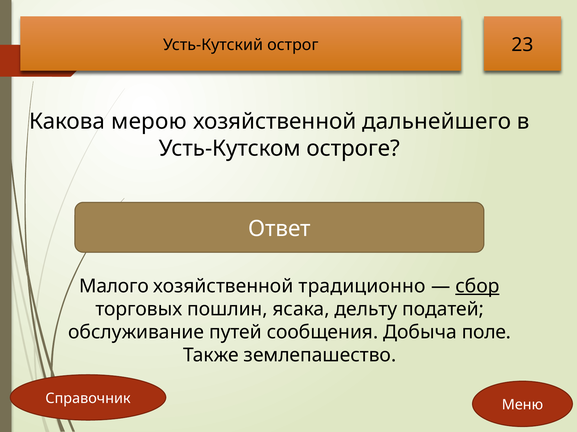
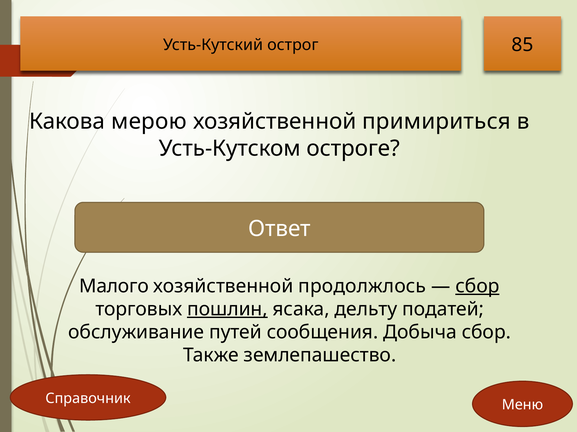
23: 23 -> 85
дальнейшего: дальнейшего -> примириться
традиционно: традиционно -> продолжлось
пошлин underline: none -> present
Добыча поле: поле -> сбор
